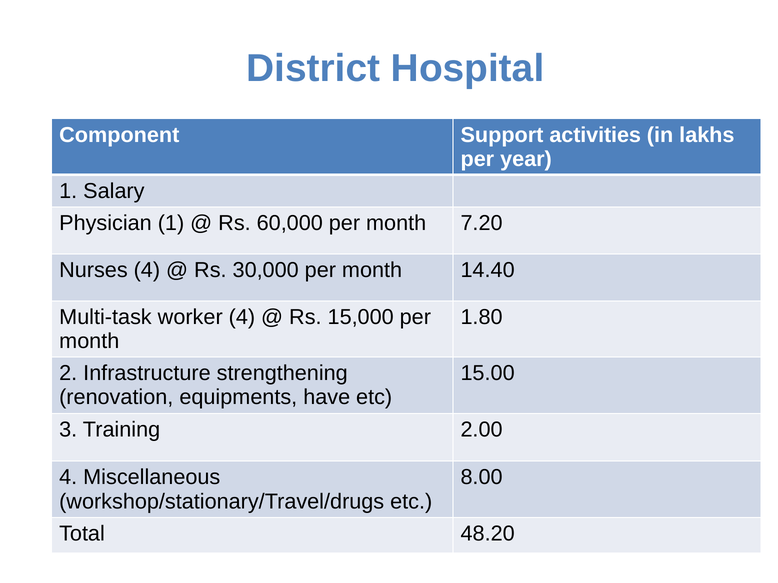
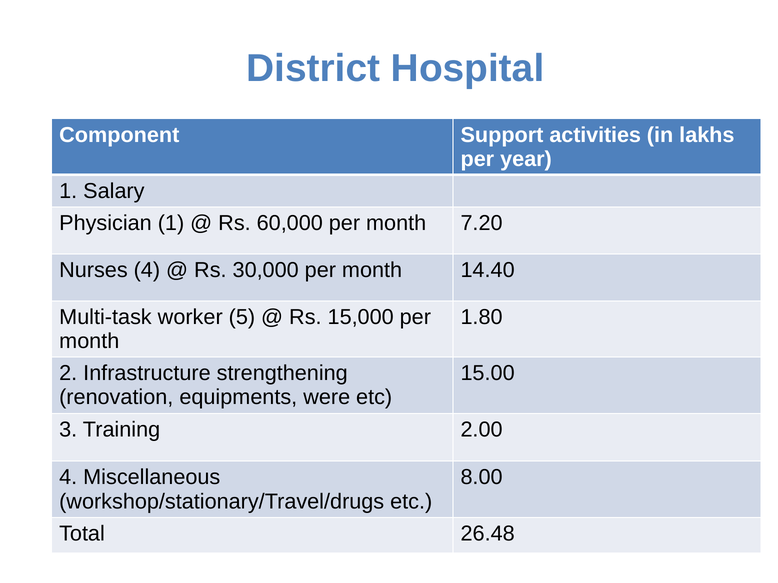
worker 4: 4 -> 5
have: have -> were
48.20: 48.20 -> 26.48
